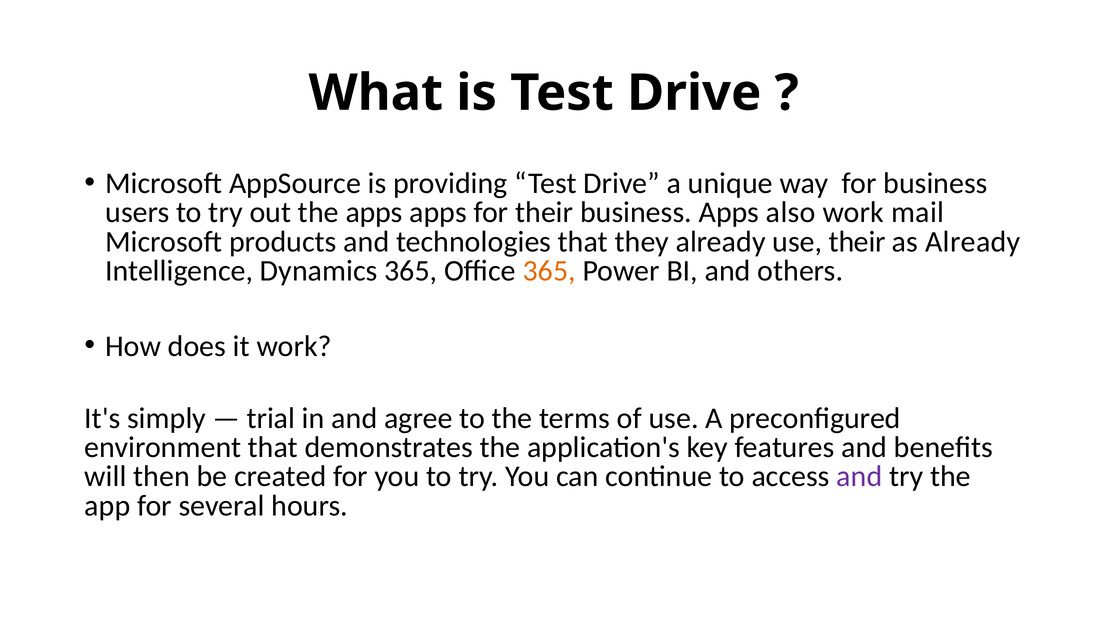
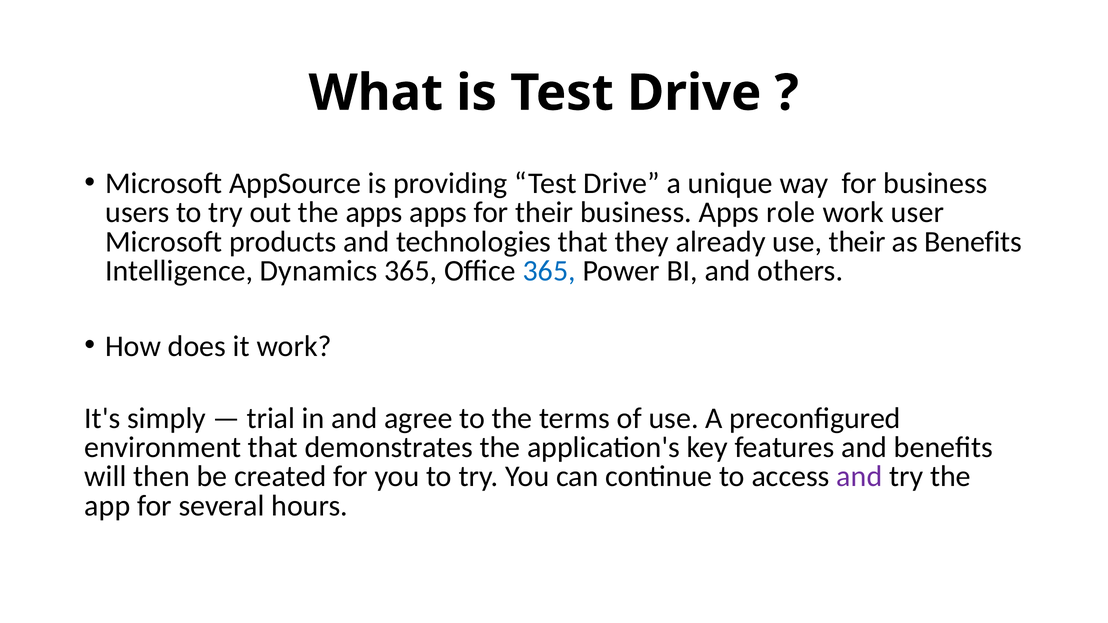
also: also -> role
mail: mail -> user
as Already: Already -> Benefits
365 at (549, 271) colour: orange -> blue
